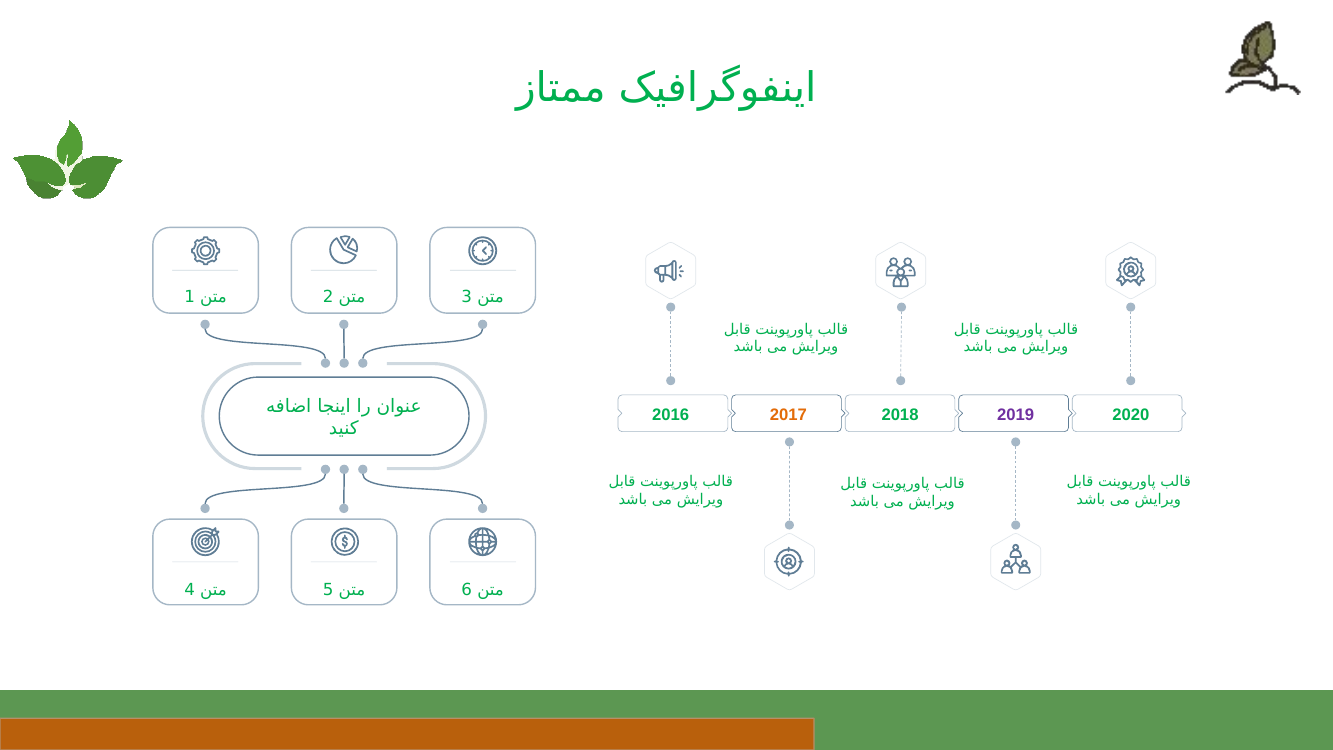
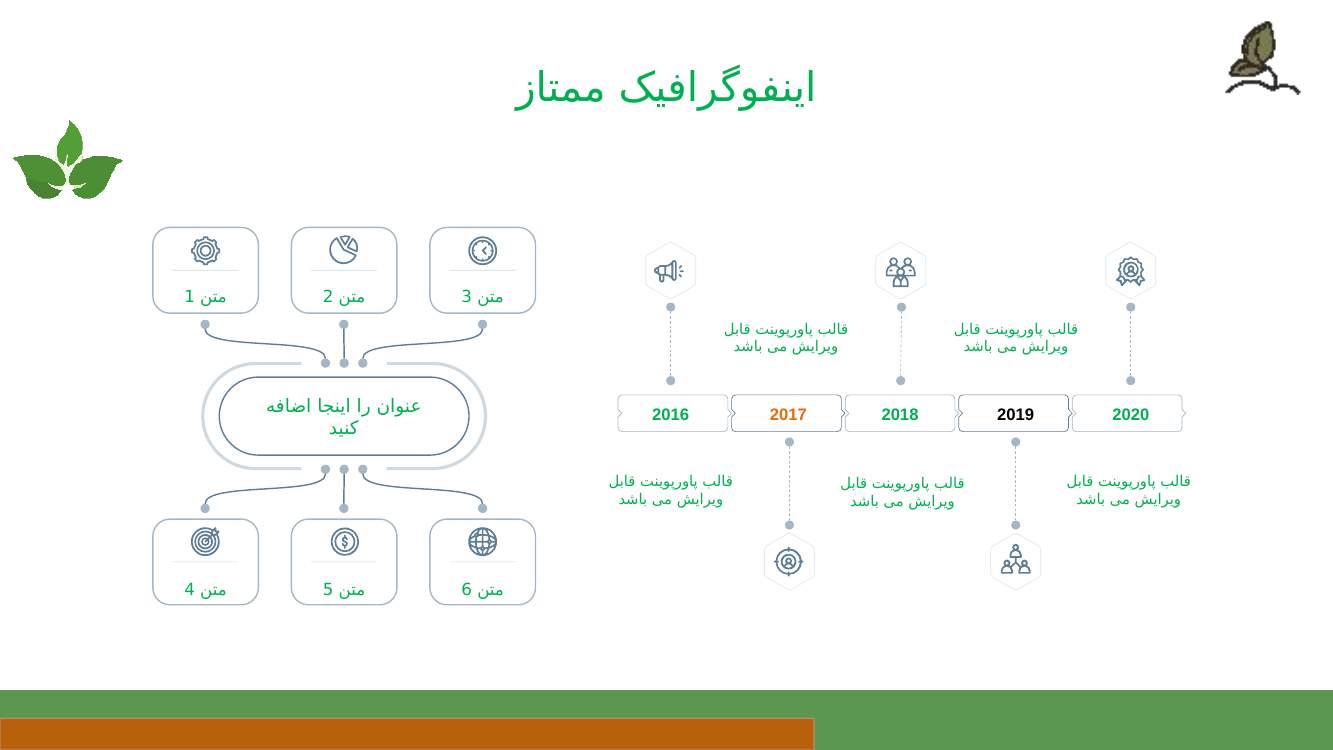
2019 colour: purple -> black
